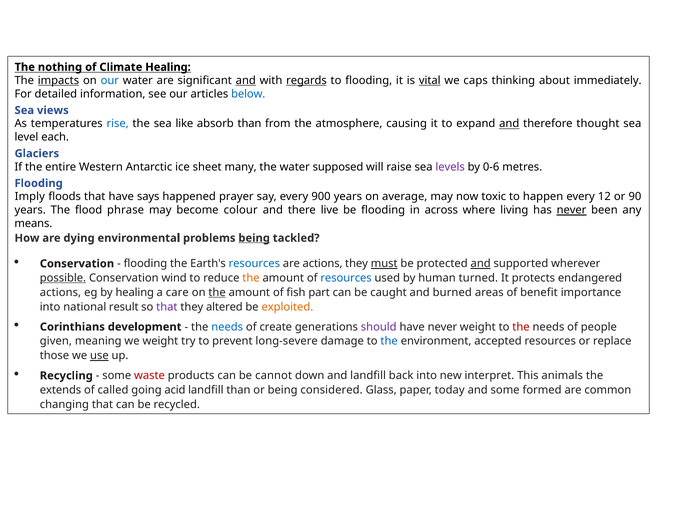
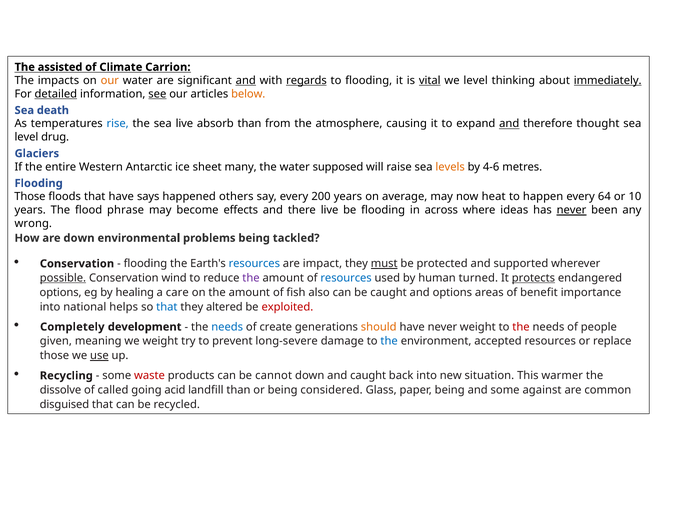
nothing: nothing -> assisted
Climate Healing: Healing -> Carrion
impacts underline: present -> none
our at (110, 81) colour: blue -> orange
we caps: caps -> level
immediately underline: none -> present
detailed underline: none -> present
see underline: none -> present
below colour: blue -> orange
views: views -> death
sea like: like -> live
each: each -> drug
levels colour: purple -> orange
0-6: 0-6 -> 4-6
Imply at (30, 197): Imply -> Those
prayer: prayer -> others
900: 900 -> 200
toxic: toxic -> heat
12: 12 -> 64
90: 90 -> 10
colour: colour -> effects
living: living -> ideas
means: means -> wrong
are dying: dying -> down
being at (254, 238) underline: present -> none
are actions: actions -> impact
and at (481, 264) underline: present -> none
the at (251, 278) colour: orange -> purple
protects underline: none -> present
actions at (60, 292): actions -> options
the at (217, 292) underline: present -> none
part: part -> also
and burned: burned -> options
result: result -> helps
that at (167, 307) colour: purple -> blue
exploited colour: orange -> red
Corinthians: Corinthians -> Completely
should colour: purple -> orange
and landfill: landfill -> caught
interpret: interpret -> situation
animals: animals -> warmer
extends: extends -> dissolve
paper today: today -> being
formed: formed -> against
changing: changing -> disguised
